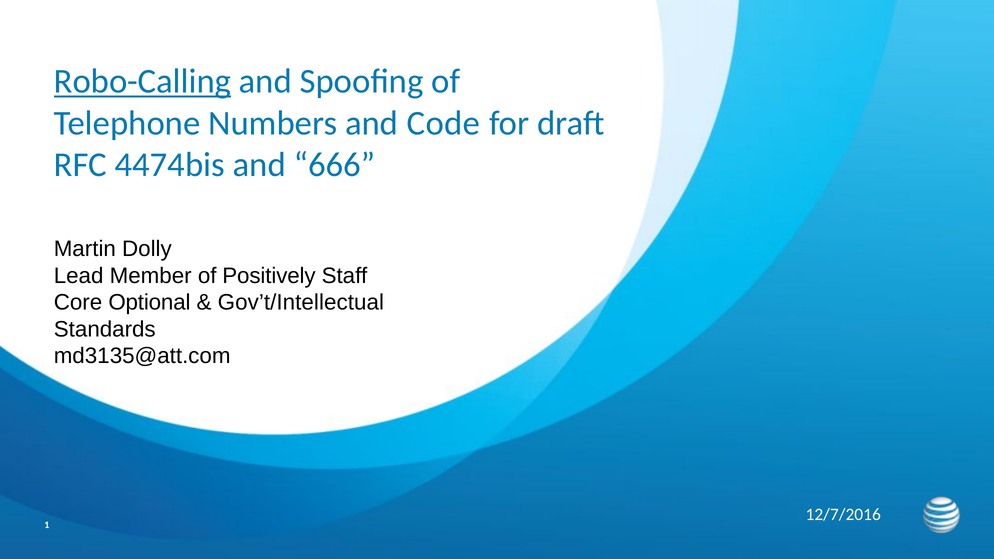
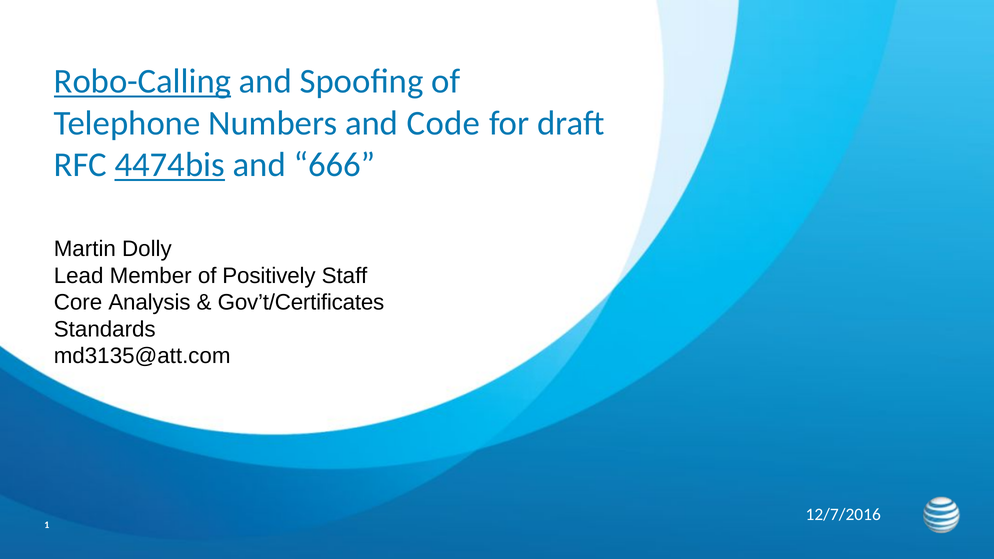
4474bis underline: none -> present
Optional: Optional -> Analysis
Gov’t/Intellectual: Gov’t/Intellectual -> Gov’t/Certificates
